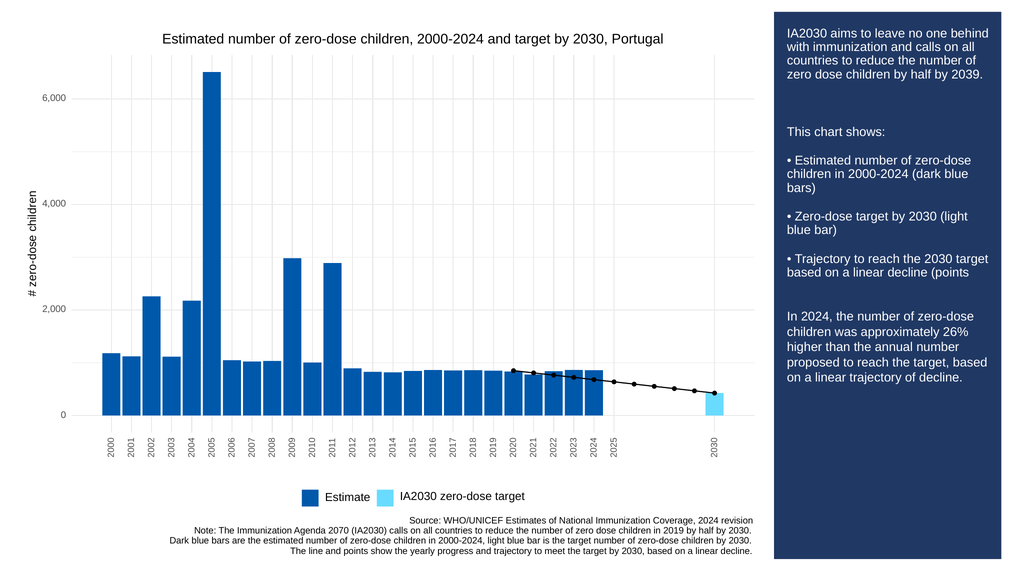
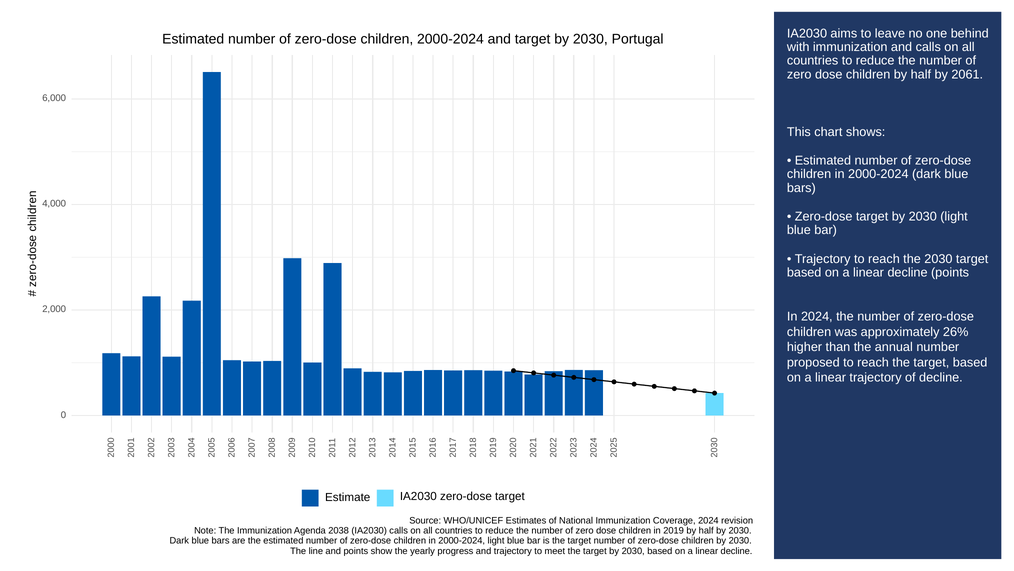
2039: 2039 -> 2061
2070: 2070 -> 2038
